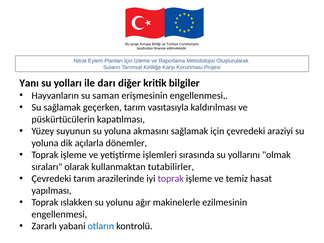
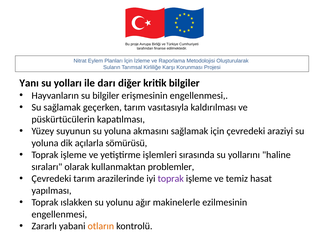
su saman: saman -> bilgiler
dönemler: dönemler -> sömürüsü
olmak: olmak -> haline
tutabilirler: tutabilirler -> problemler
otların colour: blue -> orange
